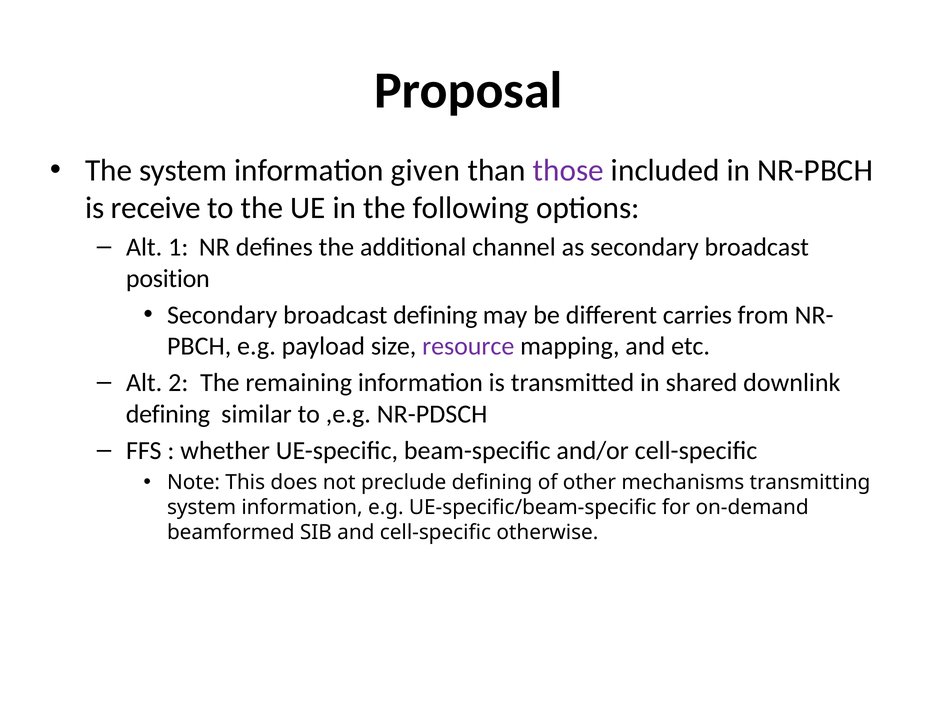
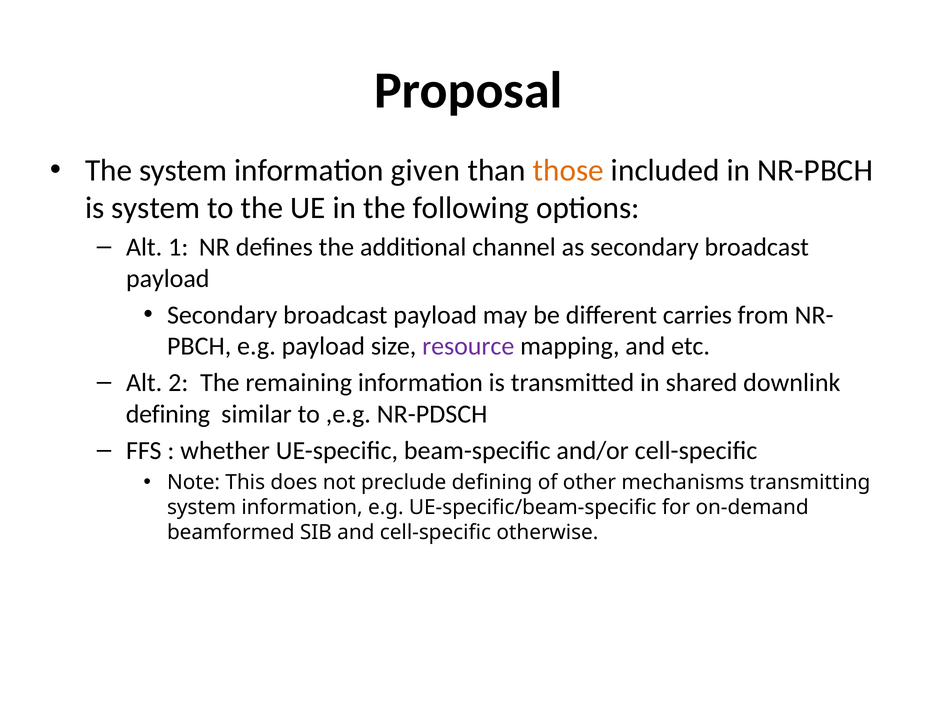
those colour: purple -> orange
is receive: receive -> system
position at (168, 278): position -> payload
defining at (435, 315): defining -> payload
